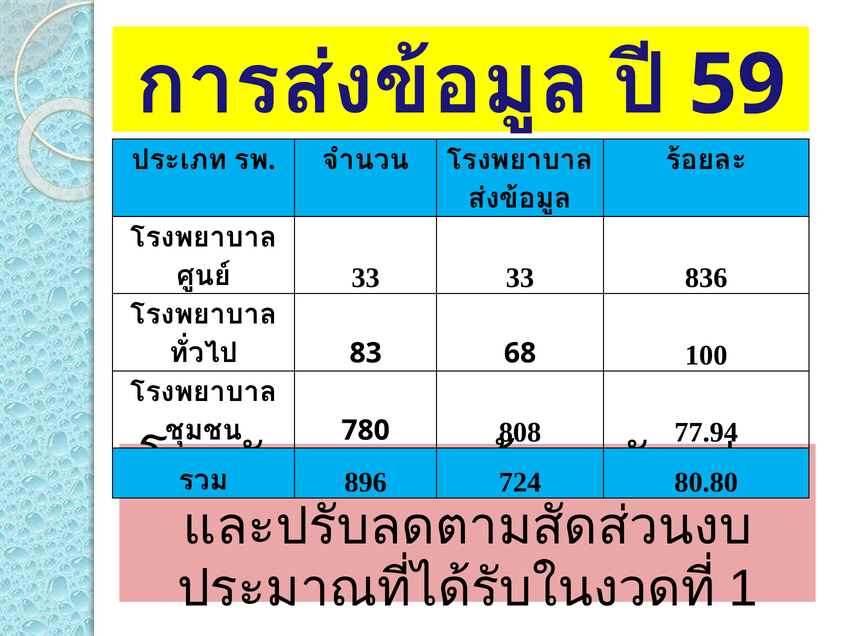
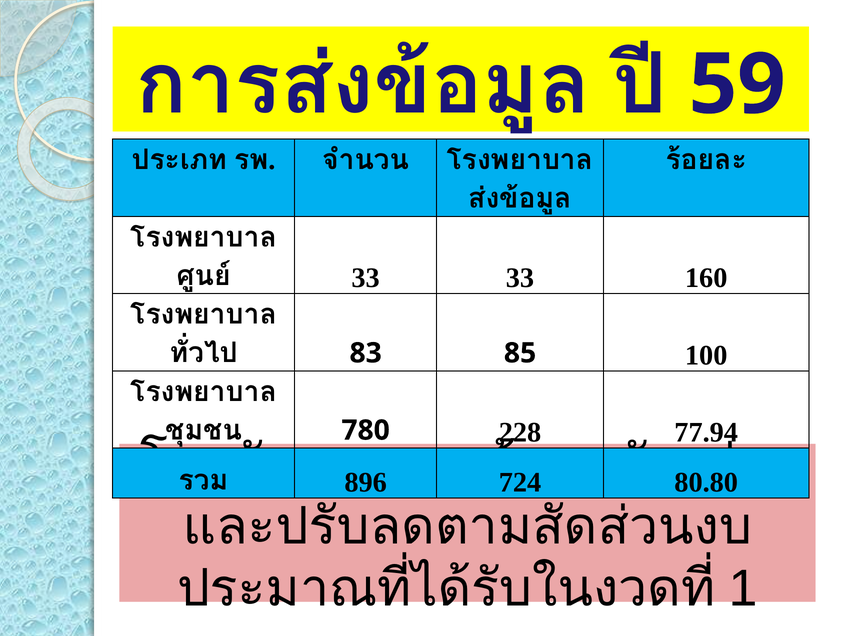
836: 836 -> 160
68: 68 -> 85
808: 808 -> 228
